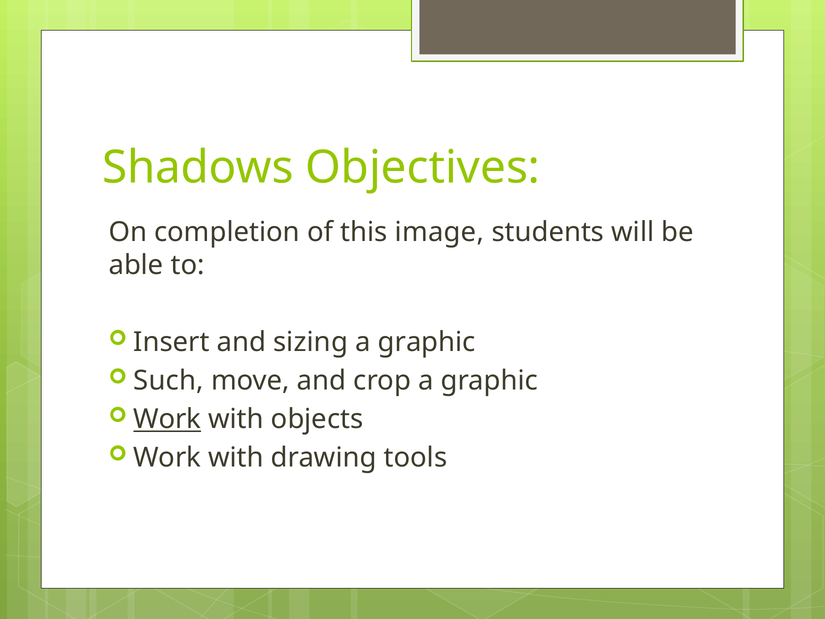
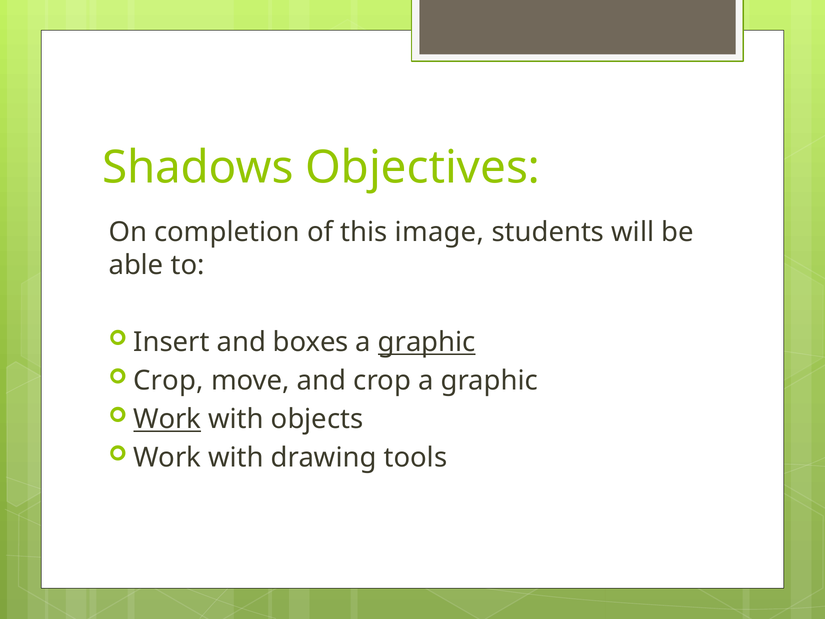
sizing: sizing -> boxes
graphic at (427, 342) underline: none -> present
Such at (169, 381): Such -> Crop
